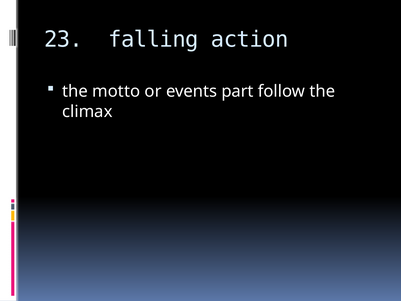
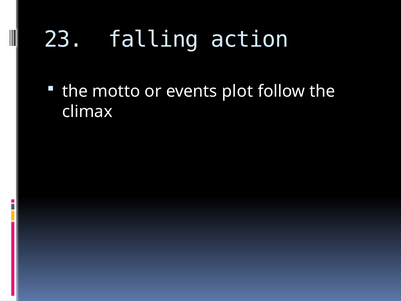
part: part -> plot
